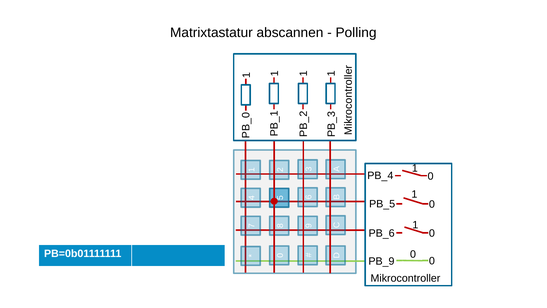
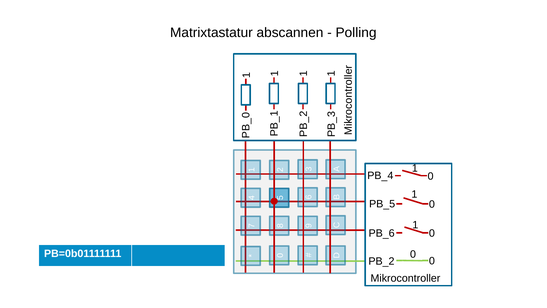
PB_9: PB_9 -> PB_2
